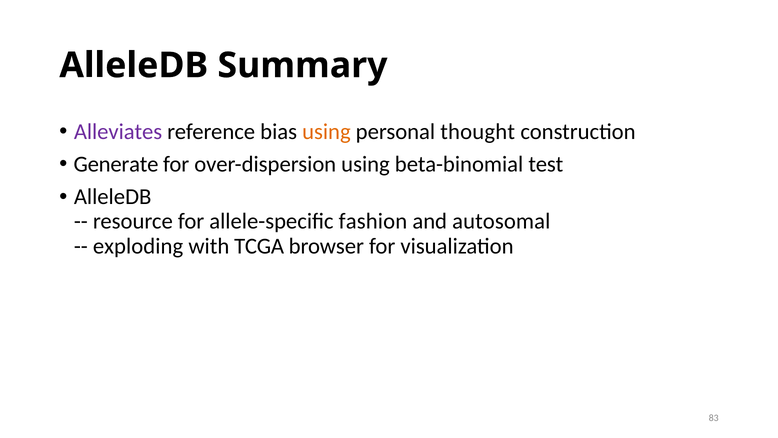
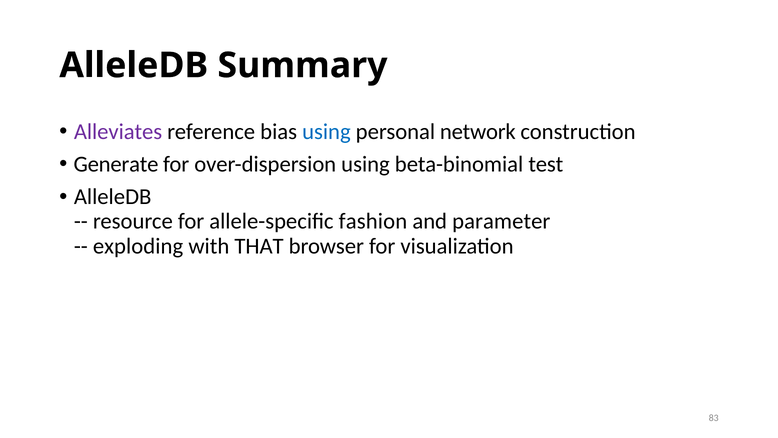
using at (326, 132) colour: orange -> blue
thought: thought -> network
autosomal: autosomal -> parameter
TCGA: TCGA -> THAT
